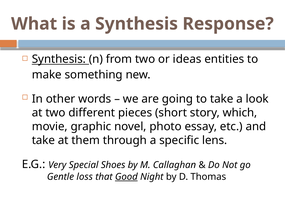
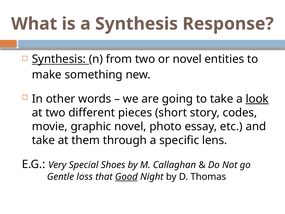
or ideas: ideas -> novel
look underline: none -> present
which: which -> codes
